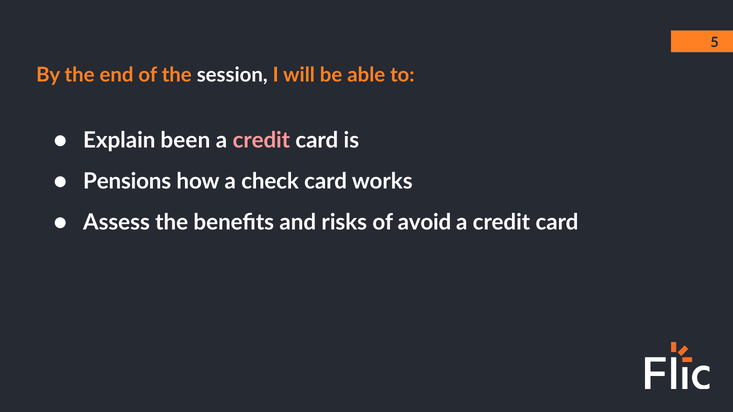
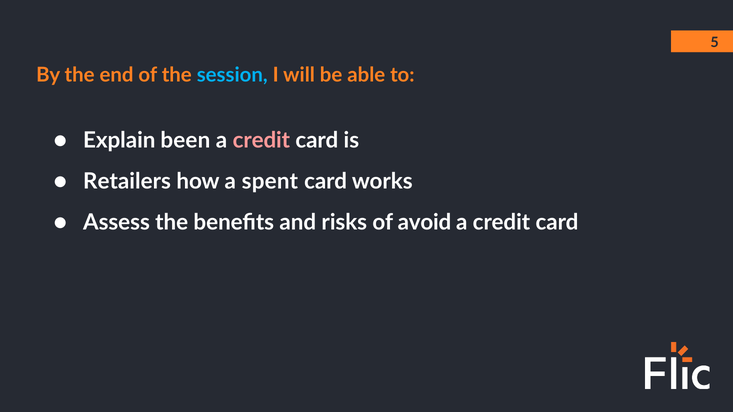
session colour: white -> light blue
Pensions: Pensions -> Retailers
check: check -> spent
